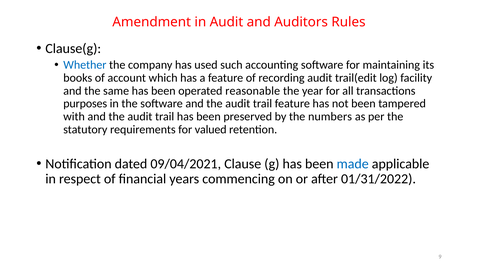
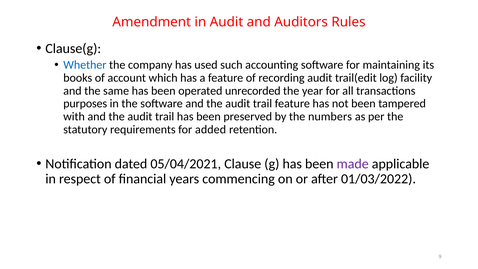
reasonable: reasonable -> unrecorded
valued: valued -> added
09/04/2021: 09/04/2021 -> 05/04/2021
made colour: blue -> purple
01/31/2022: 01/31/2022 -> 01/03/2022
